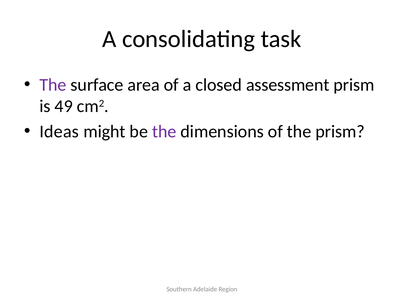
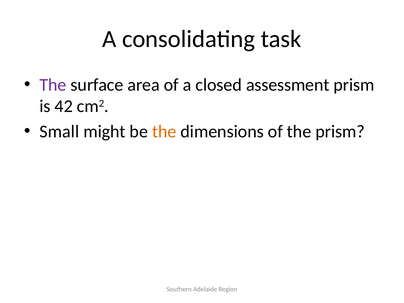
49: 49 -> 42
Ideas: Ideas -> Small
the at (164, 131) colour: purple -> orange
